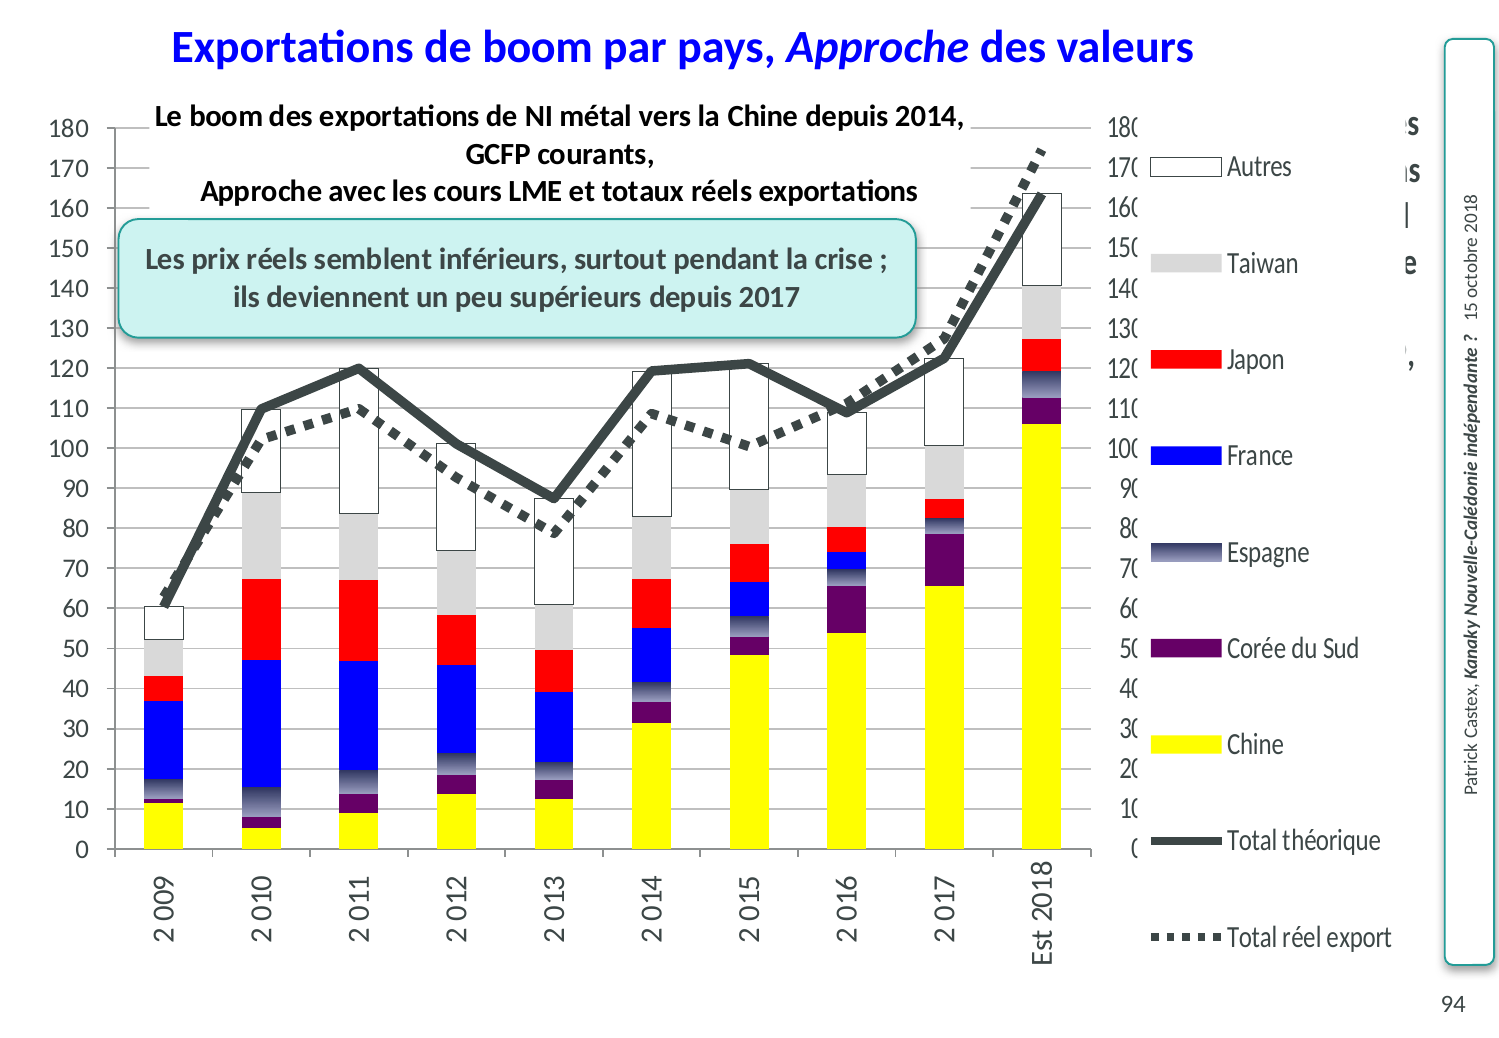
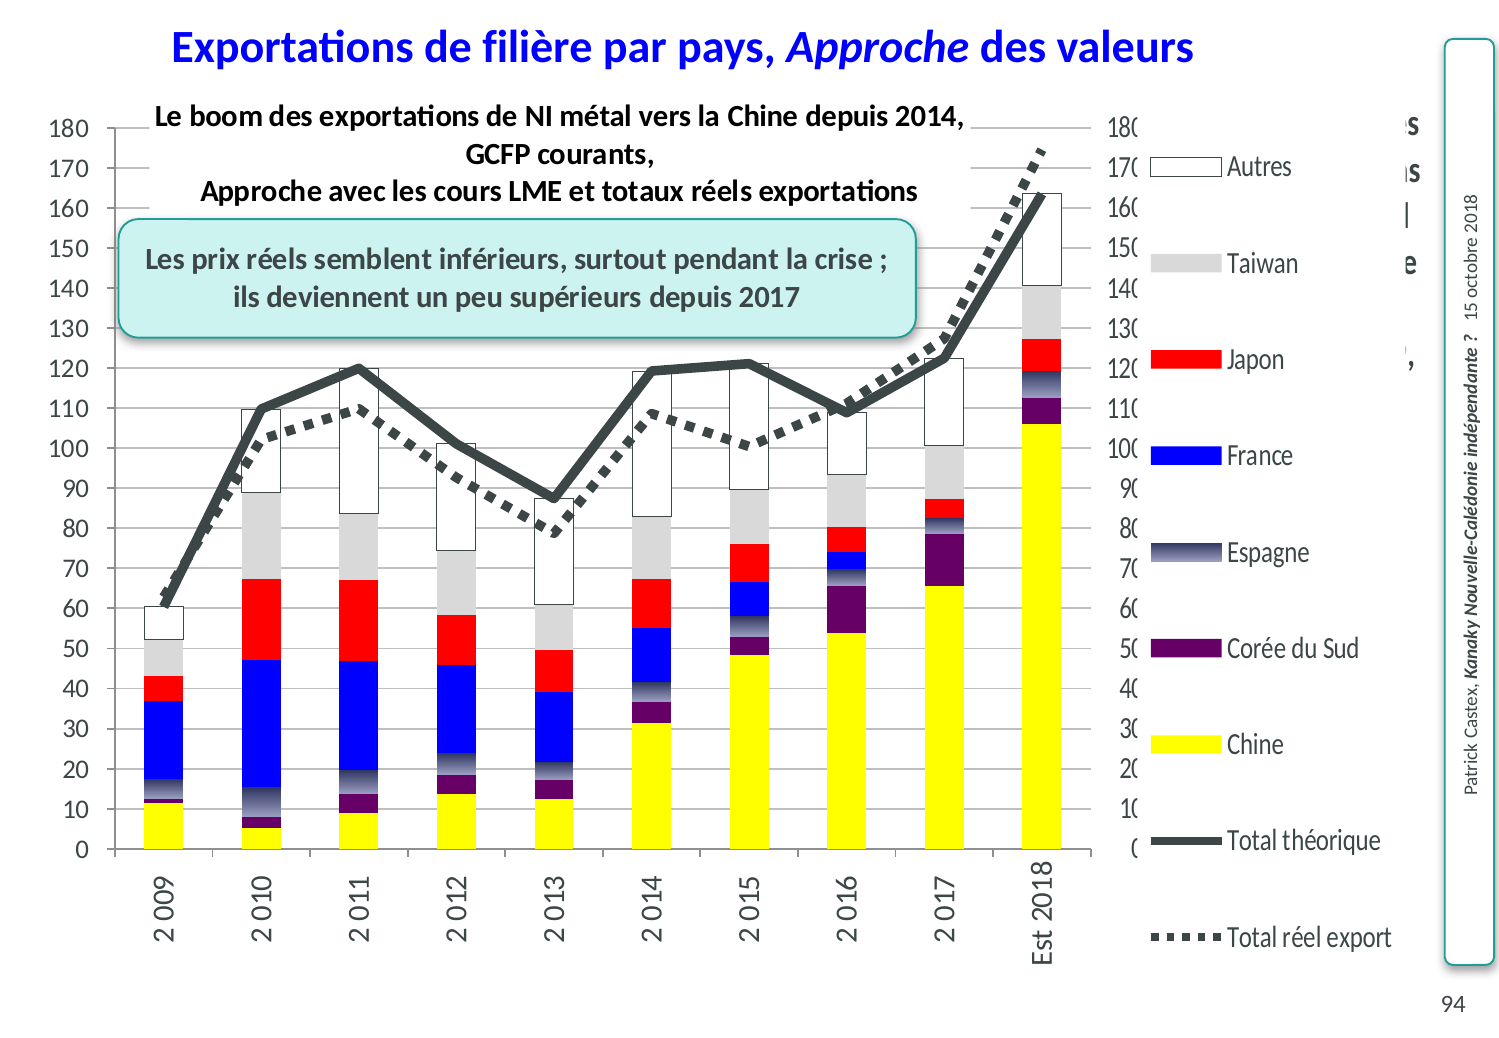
de boom: boom -> filière
